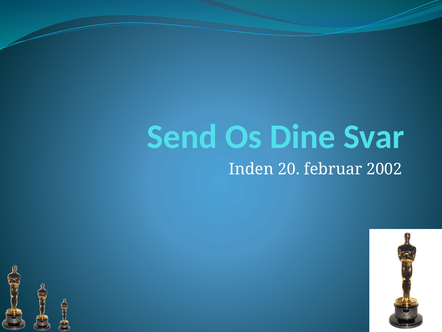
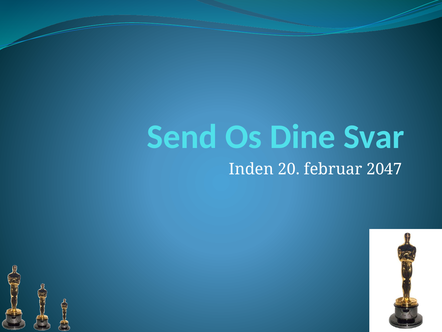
2002: 2002 -> 2047
